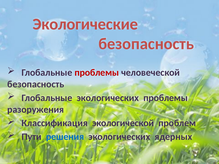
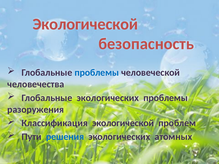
Экологические at (85, 24): Экологические -> Экологической
проблемы at (97, 73) colour: red -> blue
безопасность at (36, 84): безопасность -> человечества
ядерных: ядерных -> атомных
